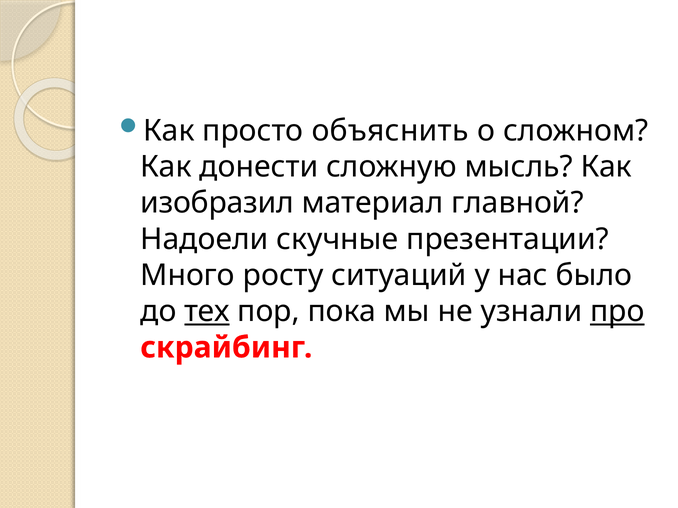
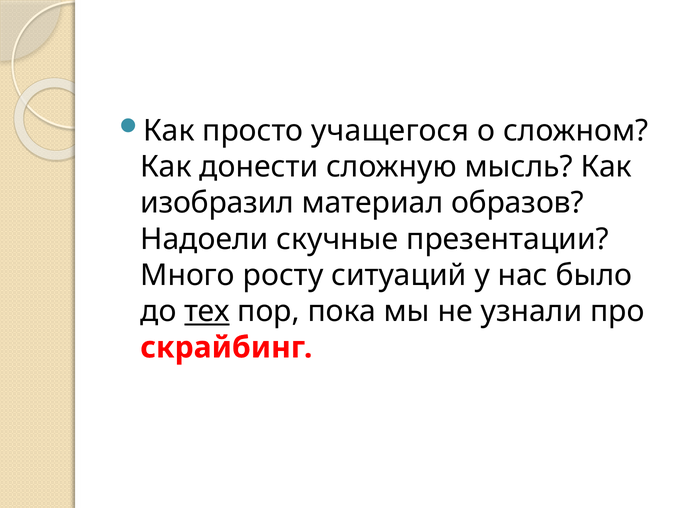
объяснить: объяснить -> учащегося
главной: главной -> образов
про underline: present -> none
